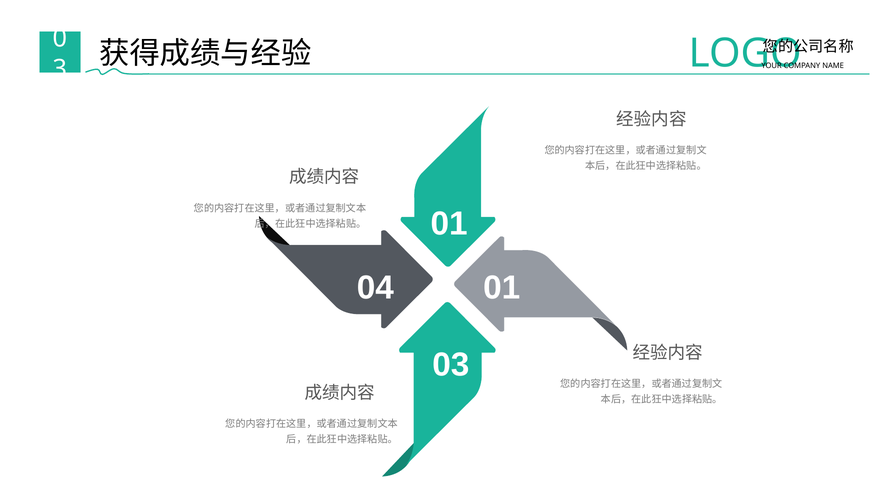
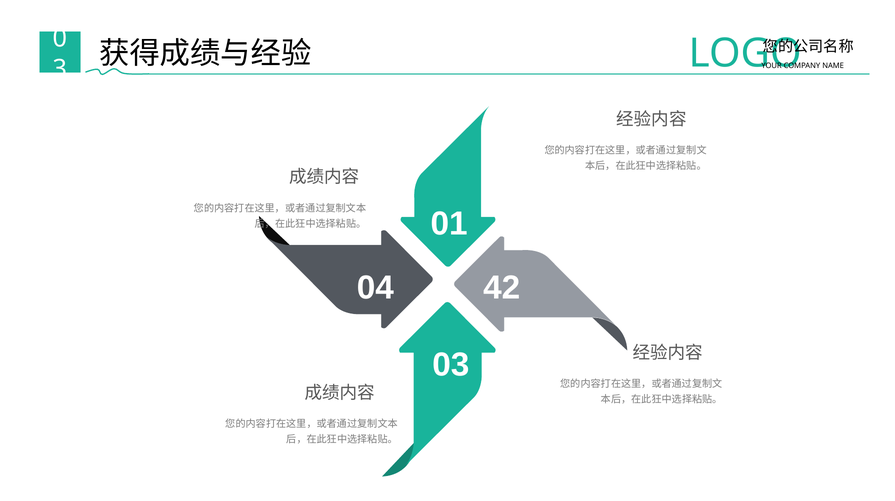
04 01: 01 -> 42
